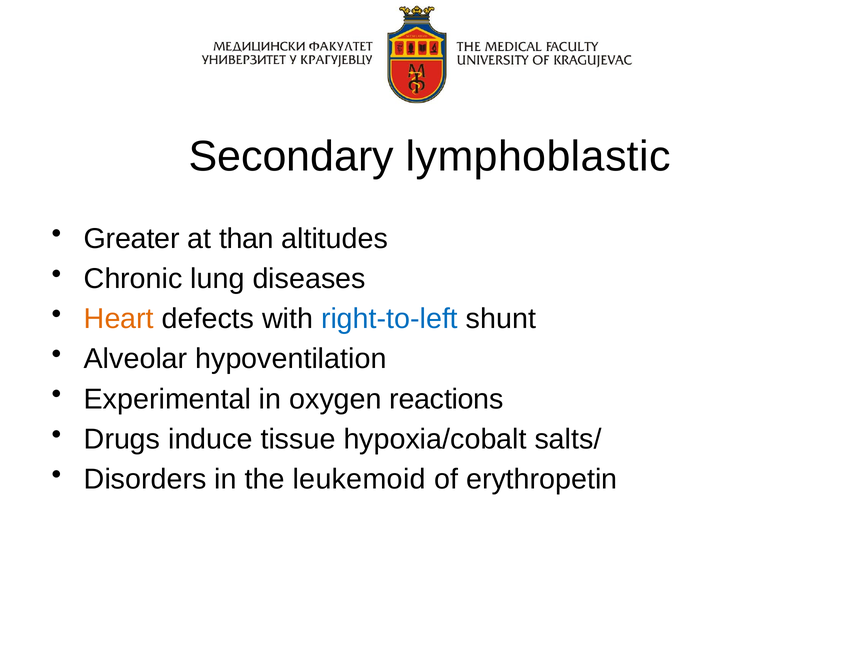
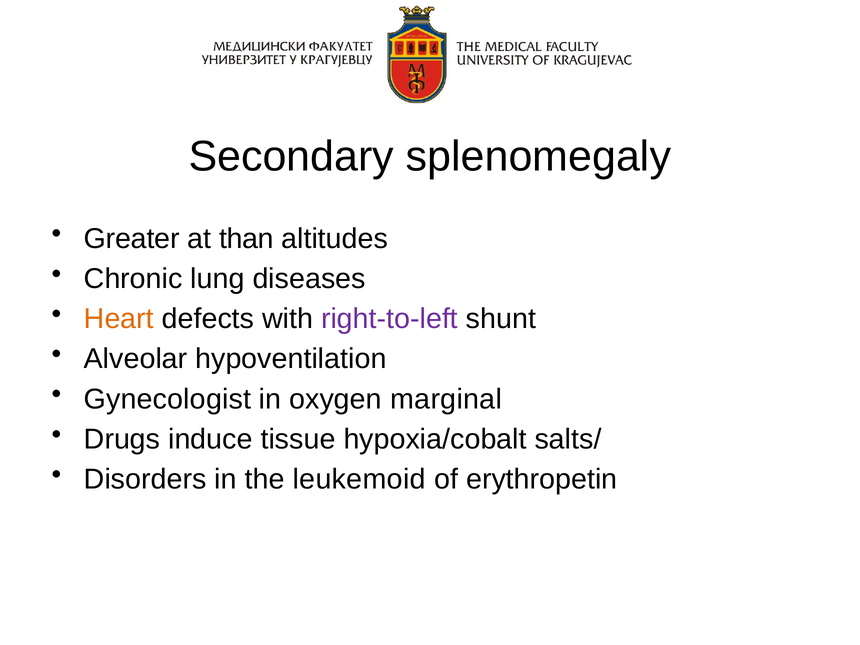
lymphoblastic: lymphoblastic -> splenomegaly
right-to-left colour: blue -> purple
Experimental: Experimental -> Gynecologist
reactions: reactions -> marginal
